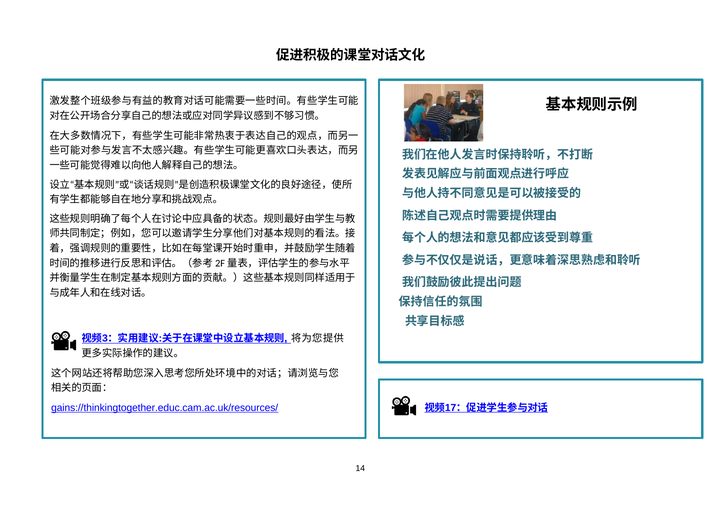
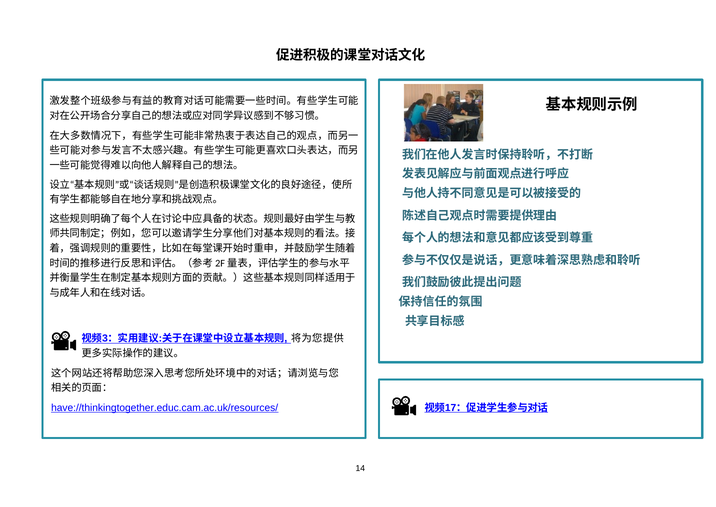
gains://thinkingtogether.educ.cam.ac.uk/resources/: gains://thinkingtogether.educ.cam.ac.uk/resources/ -> have://thinkingtogether.educ.cam.ac.uk/resources/
